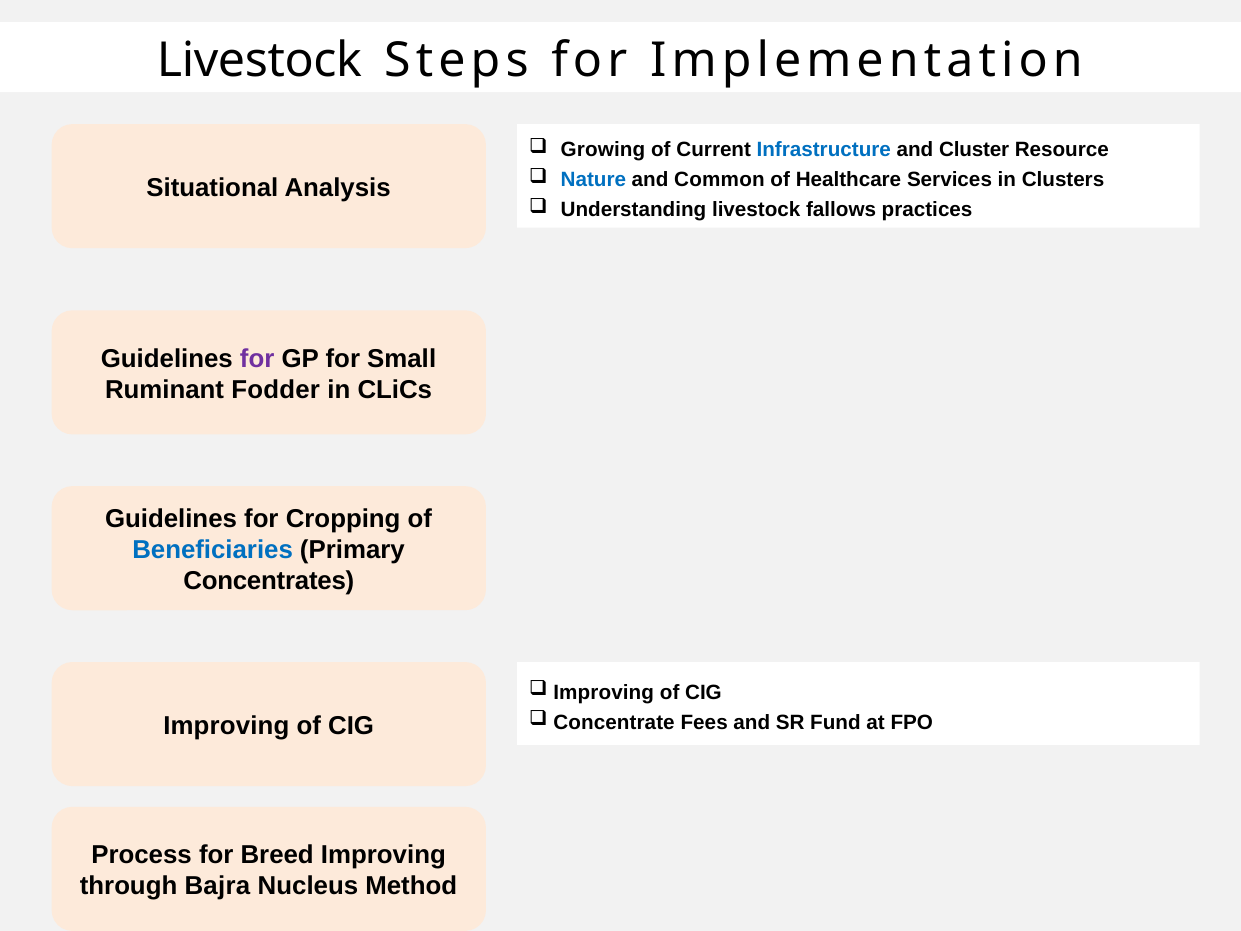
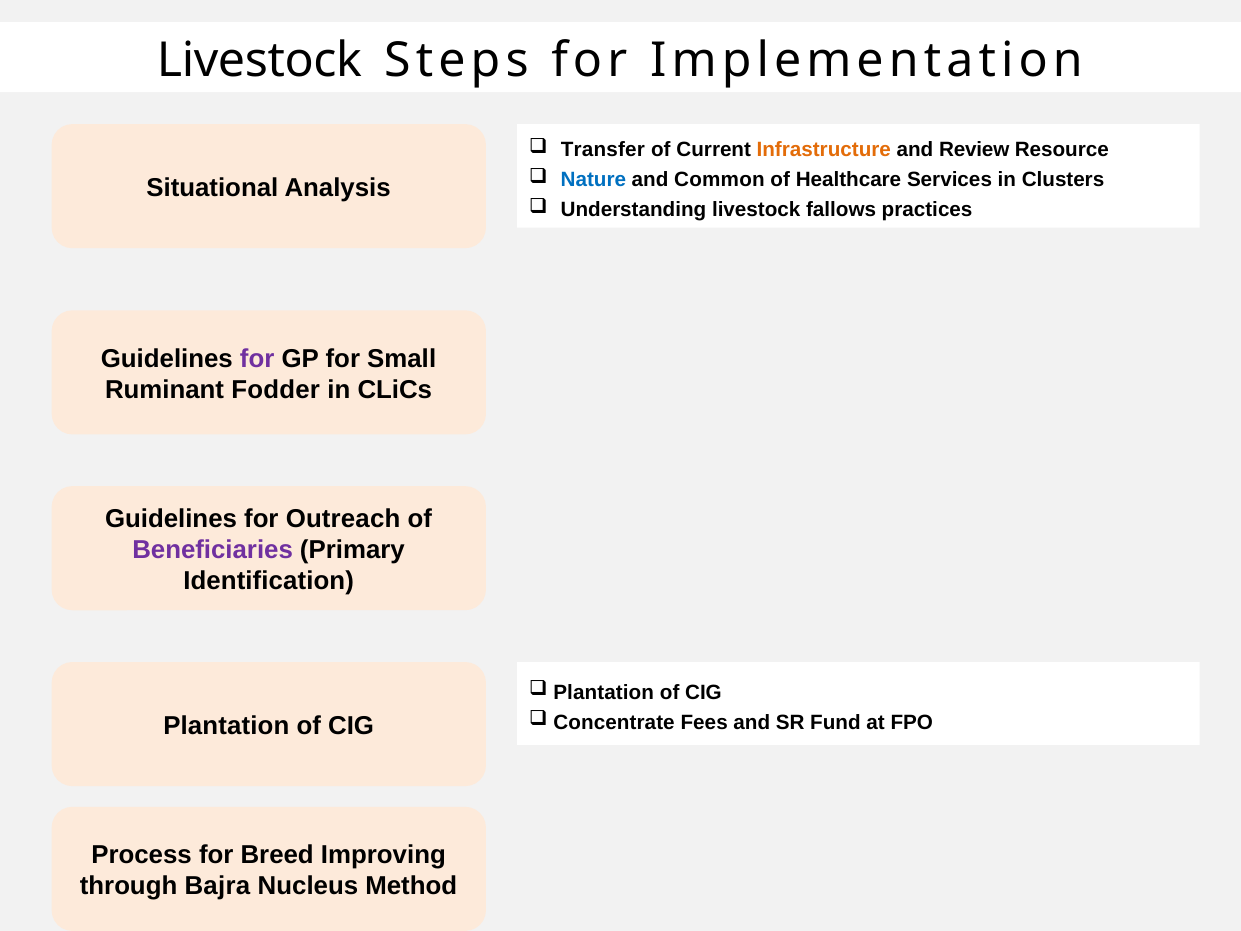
Growing: Growing -> Transfer
Infrastructure colour: blue -> orange
Cluster: Cluster -> Review
Cropping: Cropping -> Outreach
Beneficiaries colour: blue -> purple
Concentrates: Concentrates -> Identification
Improving at (604, 692): Improving -> Plantation
Improving at (226, 726): Improving -> Plantation
